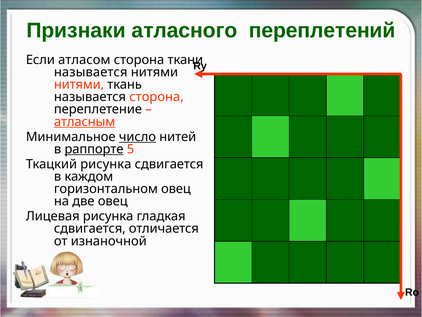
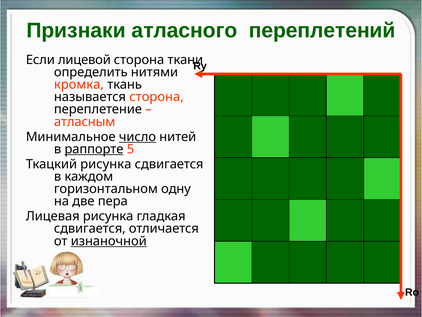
атласом: атласом -> лицевой
называется at (91, 72): называется -> определить
нитями at (79, 84): нитями -> кромка
атласным underline: present -> none
горизонтальном овец: овец -> одну
две овец: овец -> пера
изнаночной underline: none -> present
